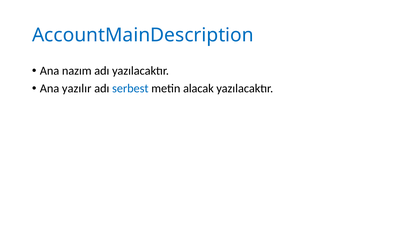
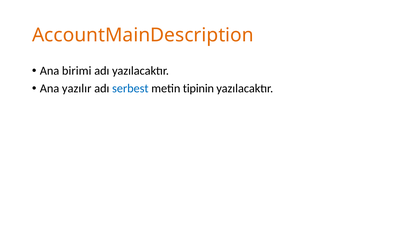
AccountMainDescription colour: blue -> orange
nazım: nazım -> birimi
alacak: alacak -> tipinin
